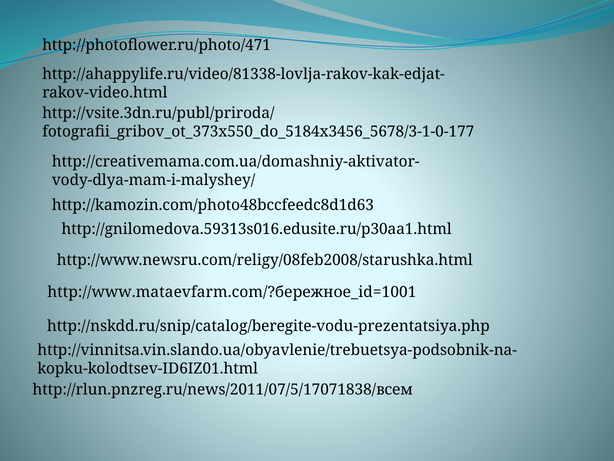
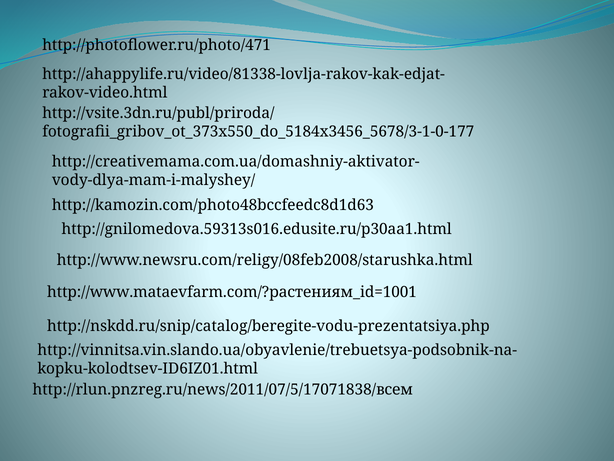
http://www.mataevfarm.com/?бережное_id=1001: http://www.mataevfarm.com/?бережное_id=1001 -> http://www.mataevfarm.com/?растениям_id=1001
